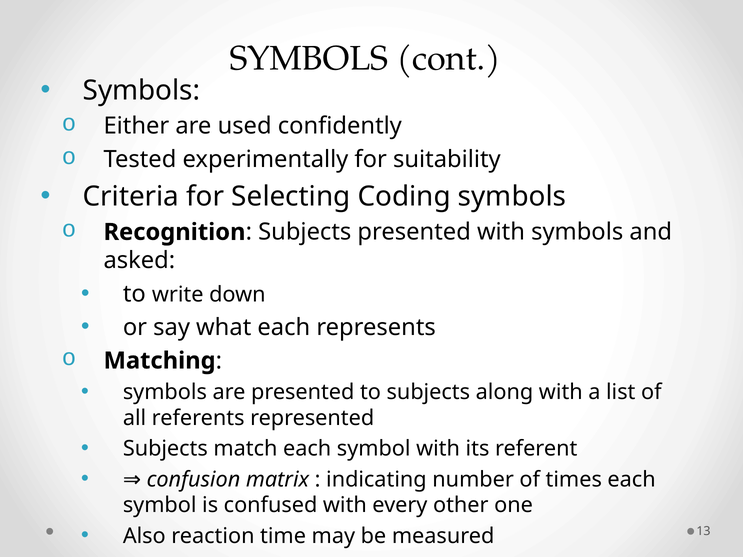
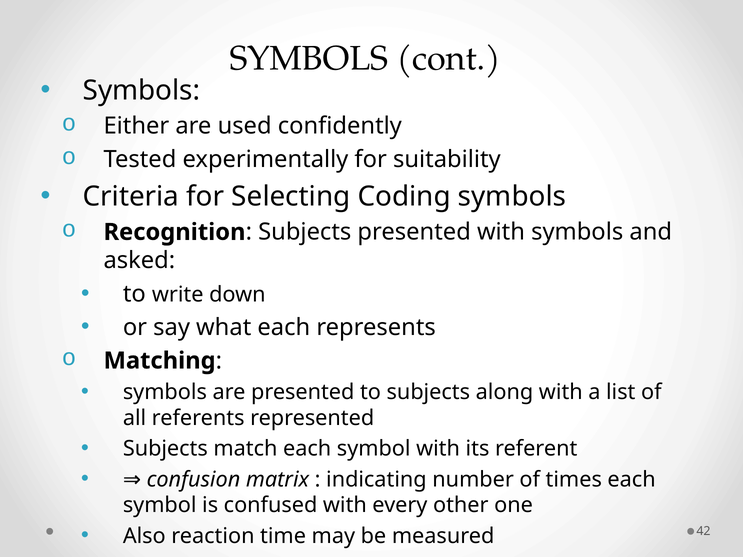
13: 13 -> 42
